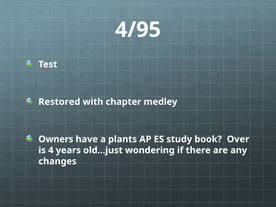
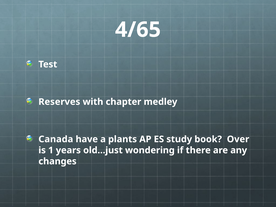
4/95: 4/95 -> 4/65
Restored: Restored -> Reserves
Owners: Owners -> Canada
4: 4 -> 1
